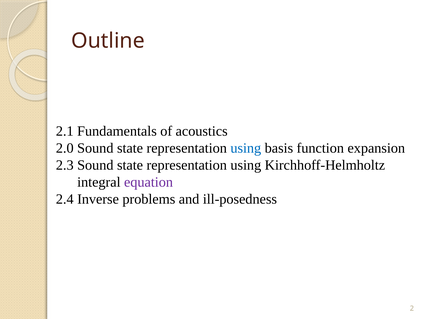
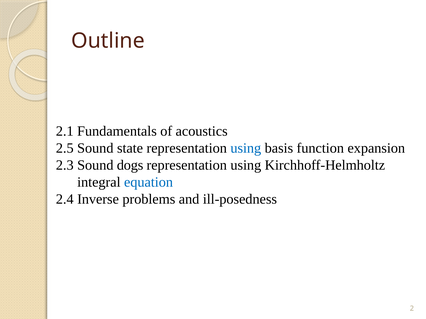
2.0: 2.0 -> 2.5
2.3 Sound state: state -> dogs
equation colour: purple -> blue
